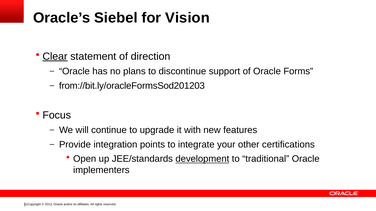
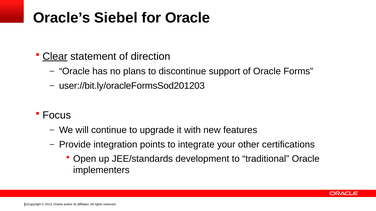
for Vision: Vision -> Oracle
from://bit.ly/oracleFormsSod201203: from://bit.ly/oracleFormsSod201203 -> user://bit.ly/oracleFormsSod201203
development underline: present -> none
